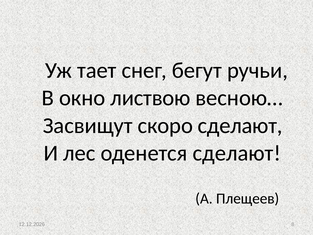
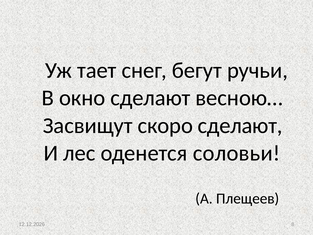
окно листвою: листвою -> сделают
оденется сделают: сделают -> соловьи
